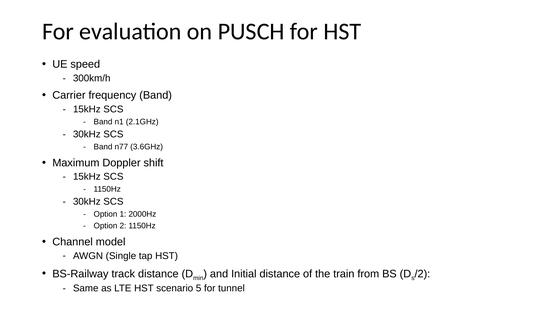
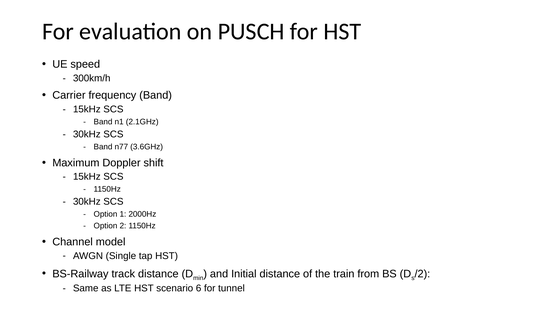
5: 5 -> 6
